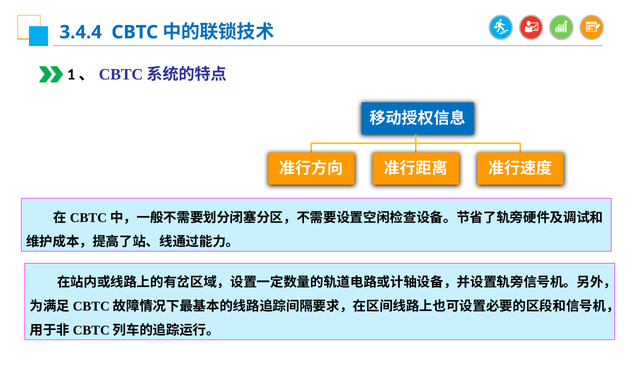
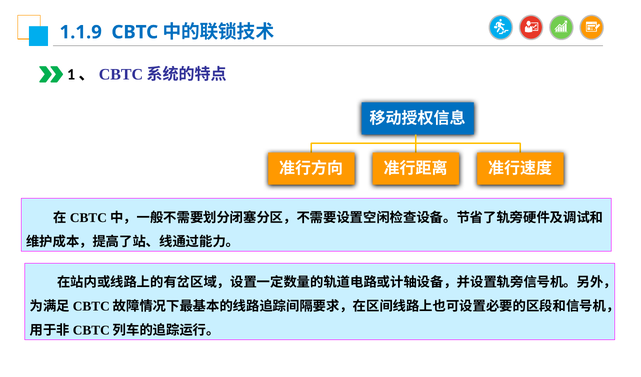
3.4.4: 3.4.4 -> 1.1.9
